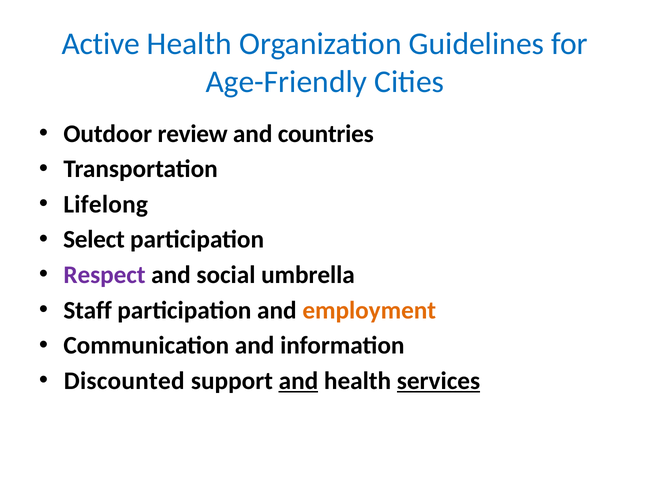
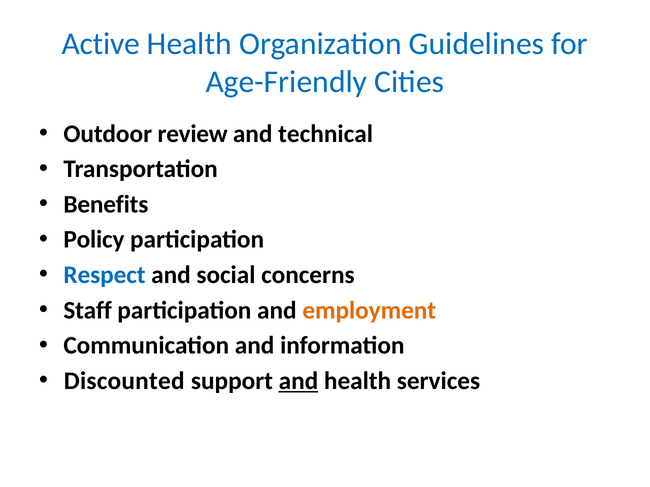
countries: countries -> technical
Lifelong: Lifelong -> Benefits
Select: Select -> Policy
Respect colour: purple -> blue
umbrella: umbrella -> concerns
services underline: present -> none
